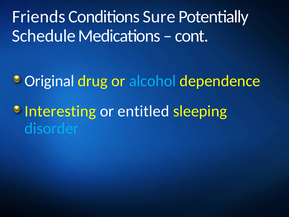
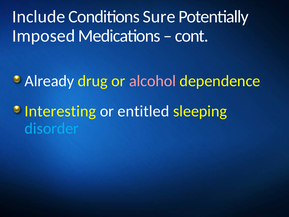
Friends: Friends -> Include
Schedule: Schedule -> Imposed
Original: Original -> Already
alcohol colour: light blue -> pink
